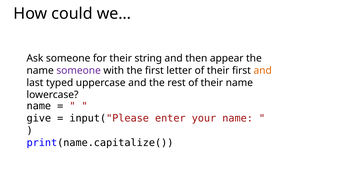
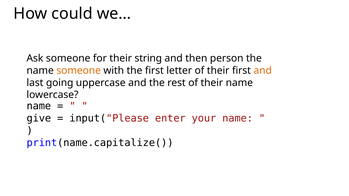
appear: appear -> person
someone at (79, 71) colour: purple -> orange
typed: typed -> going
